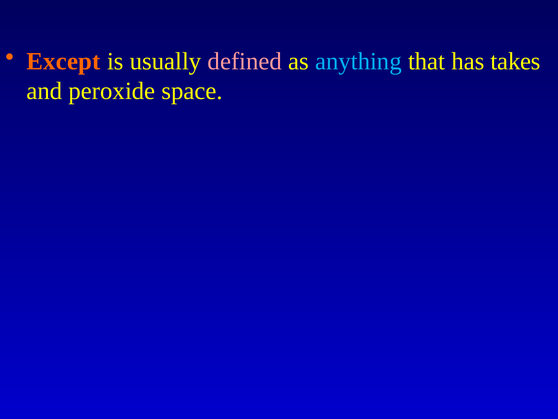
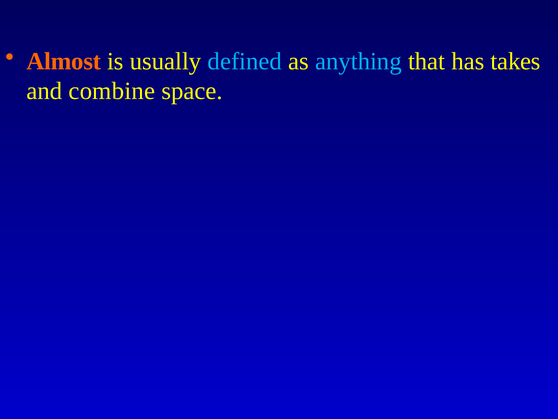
Except: Except -> Almost
defined colour: pink -> light blue
peroxide: peroxide -> combine
